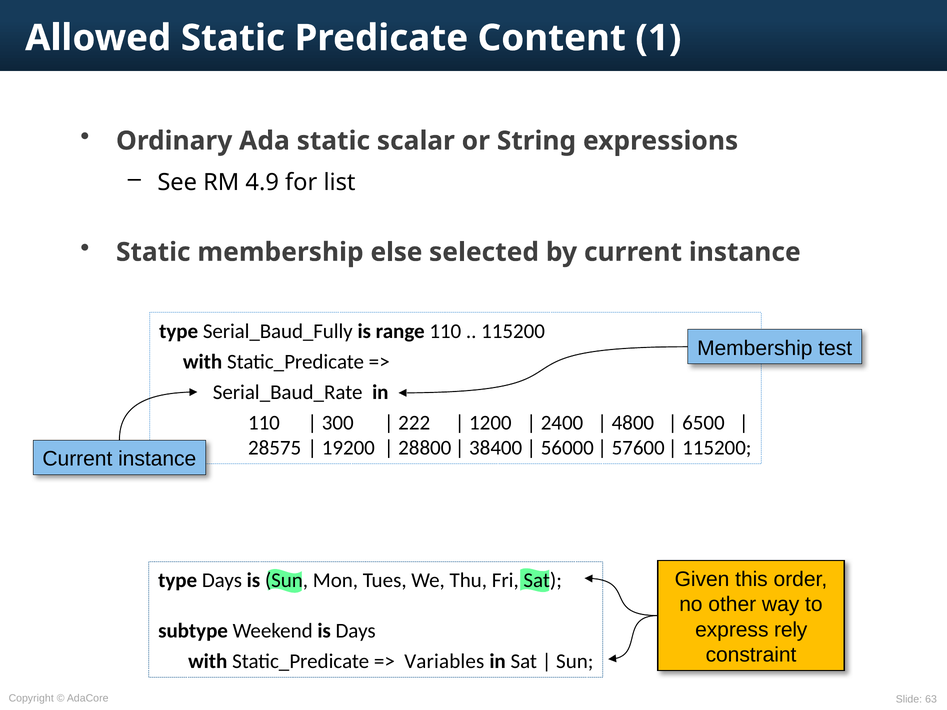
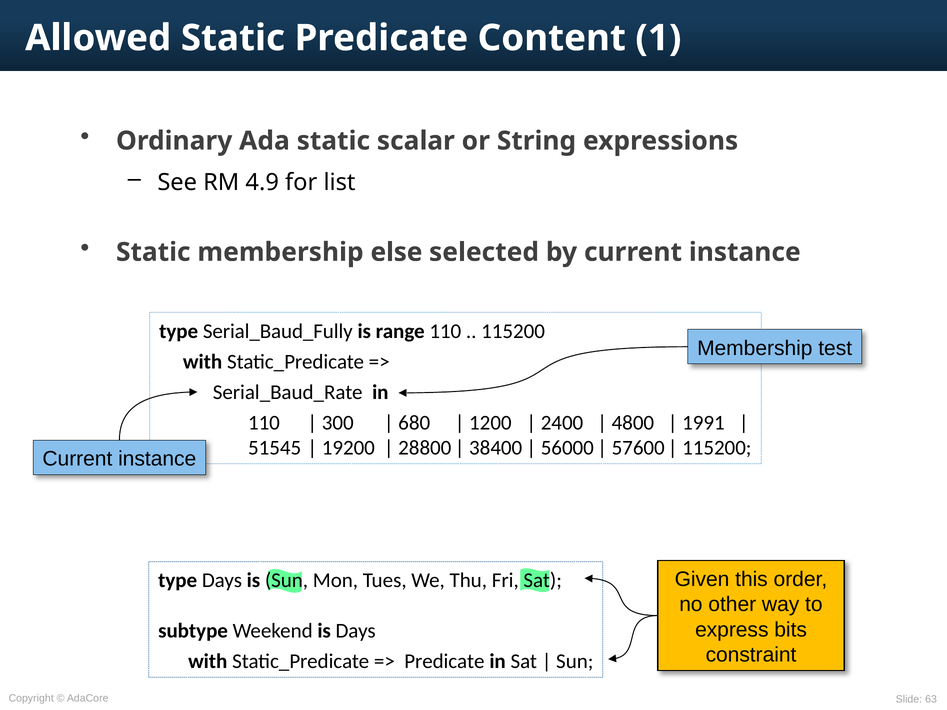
222: 222 -> 680
6500: 6500 -> 1991
28575: 28575 -> 51545
rely: rely -> bits
Variables at (444, 662): Variables -> Predicate
